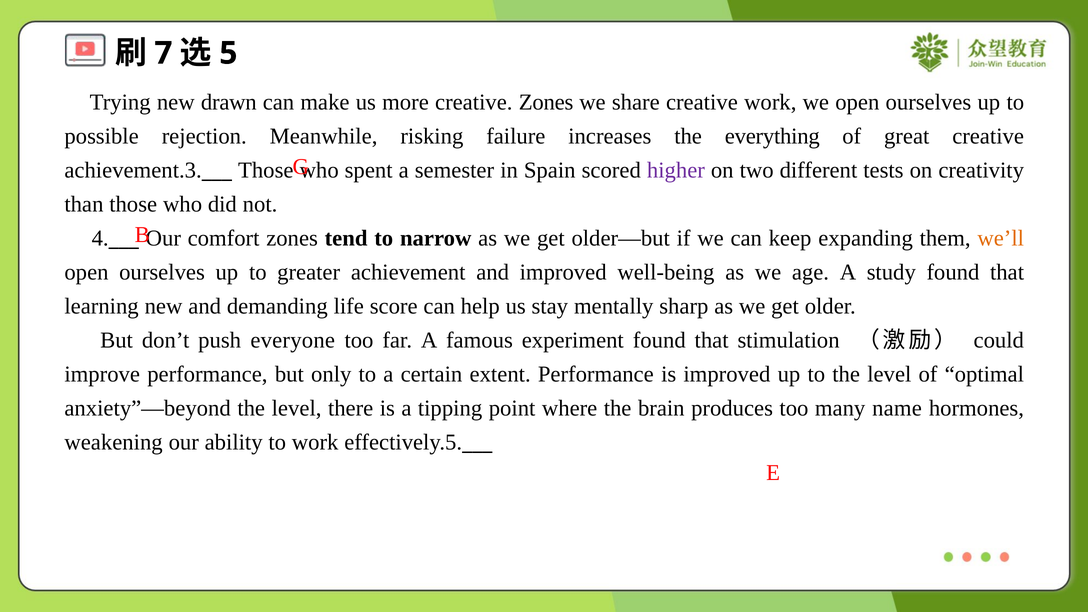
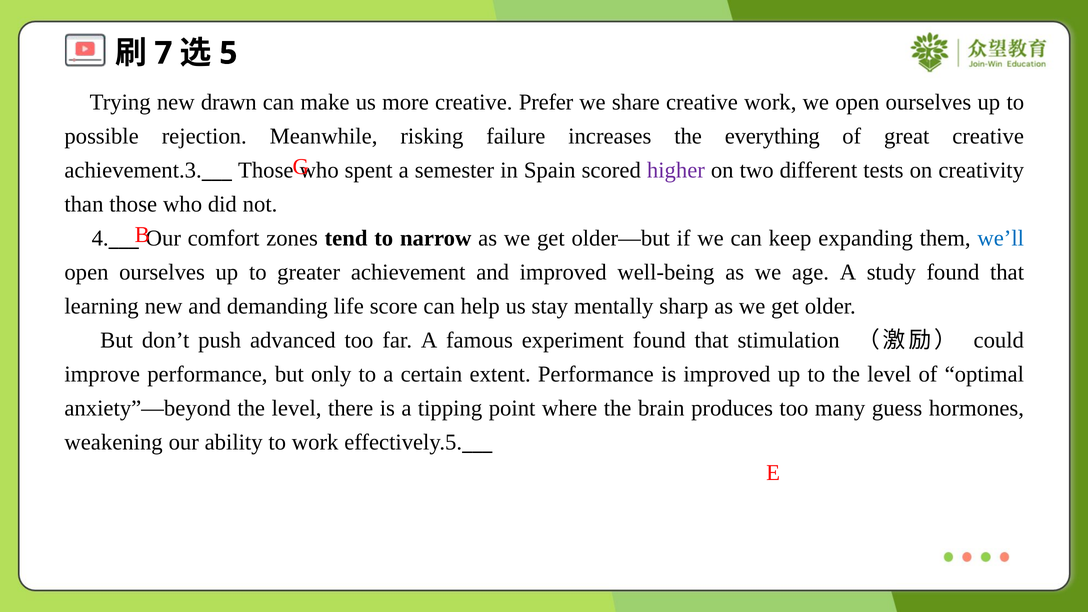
creative Zones: Zones -> Prefer
we’ll colour: orange -> blue
everyone: everyone -> advanced
name: name -> guess
